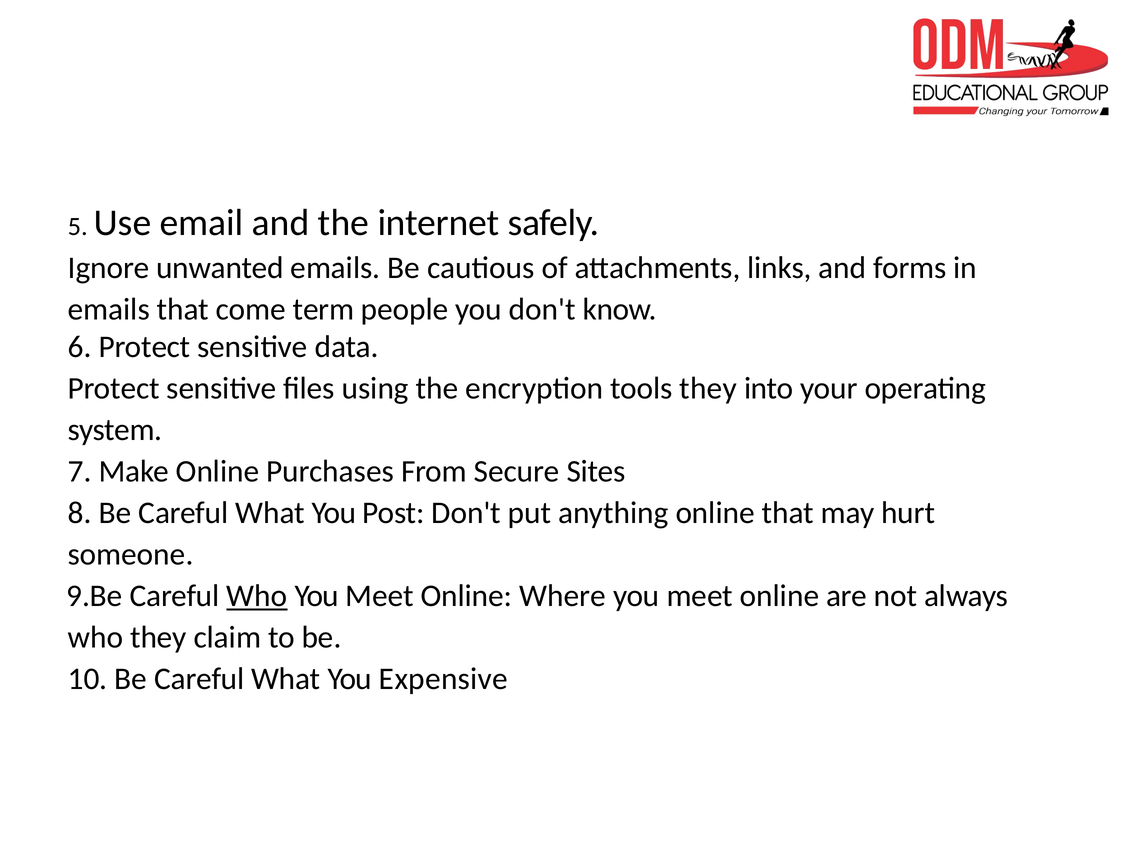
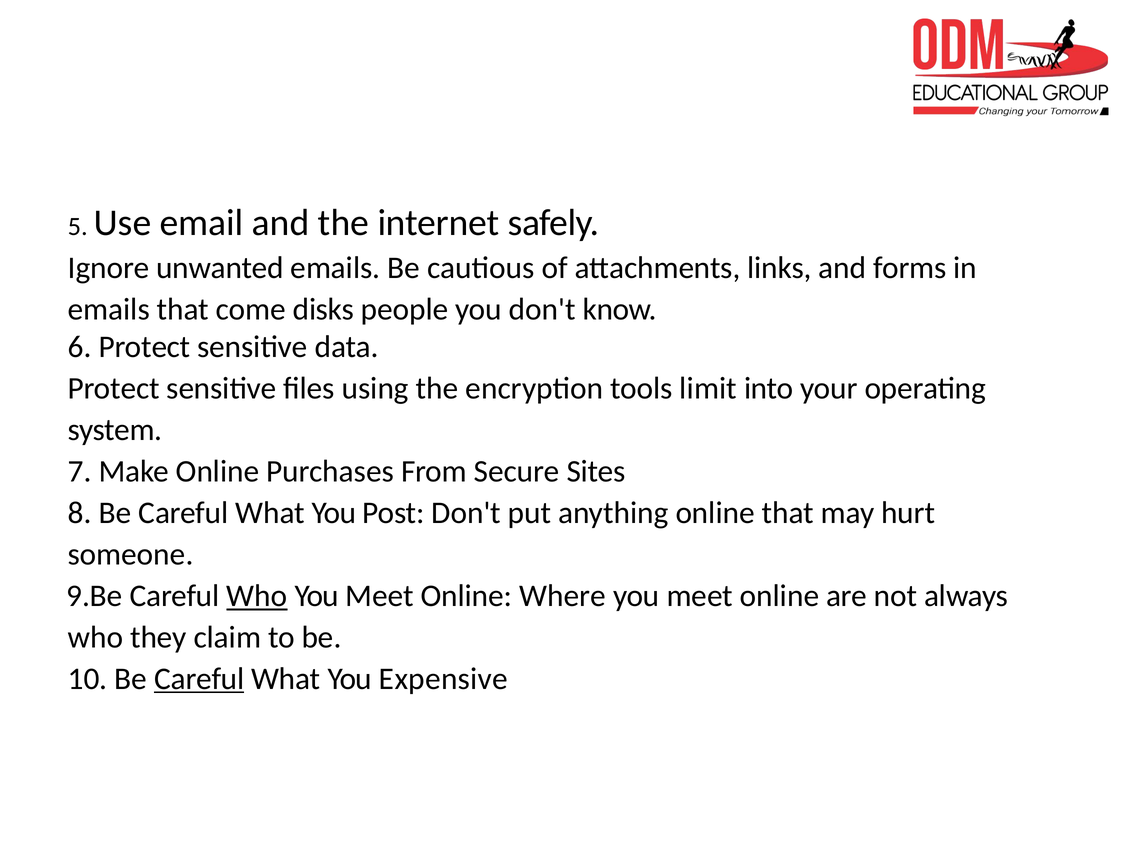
term: term -> disks
tools they: they -> limit
Careful at (199, 678) underline: none -> present
